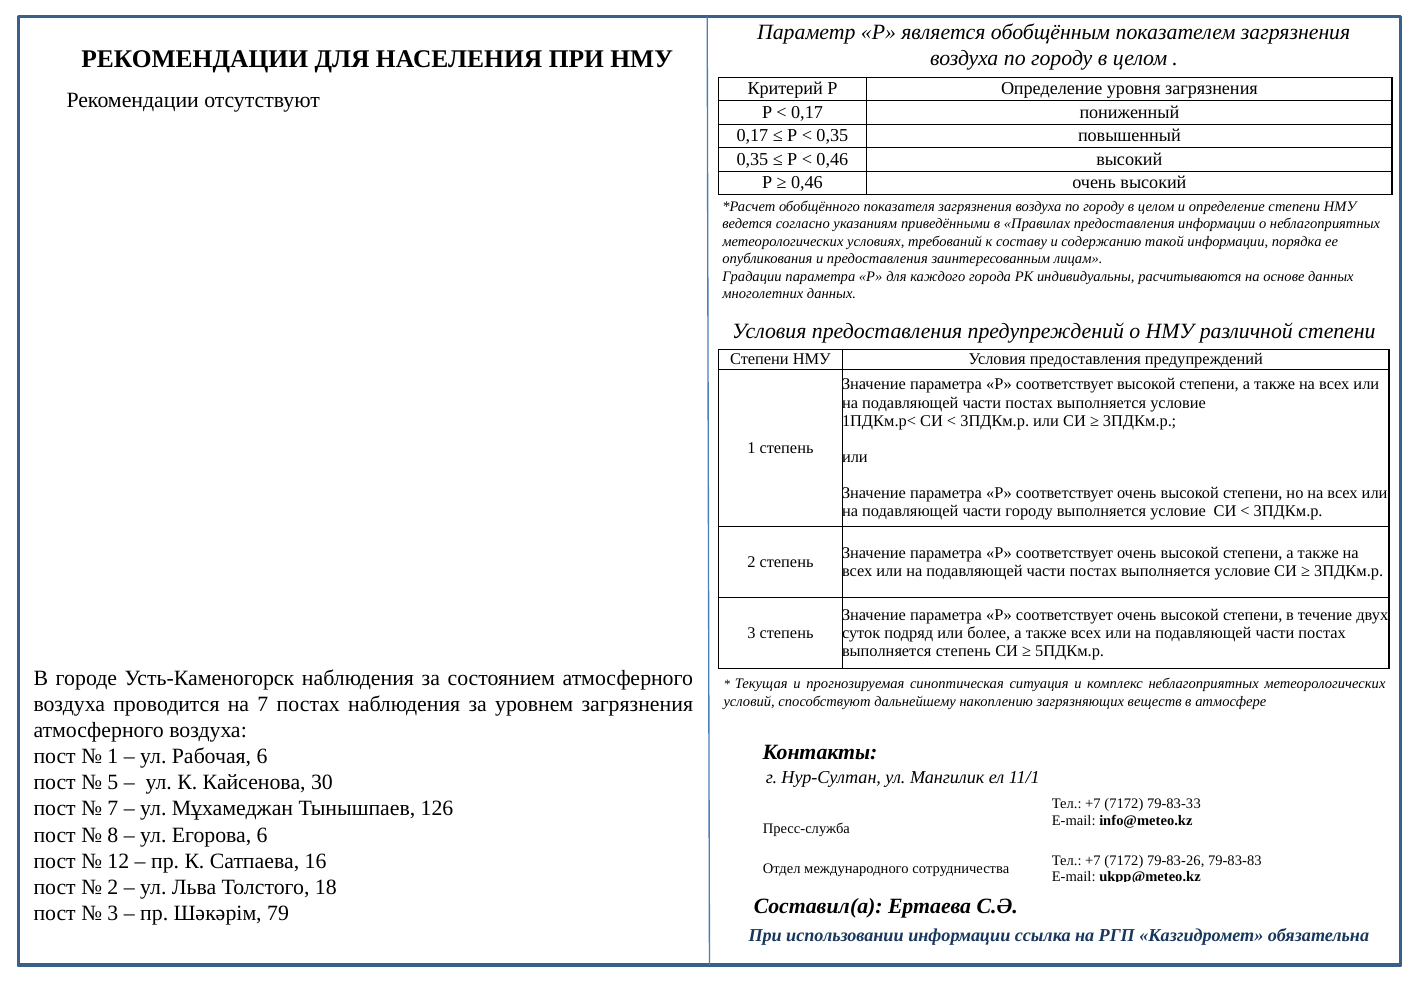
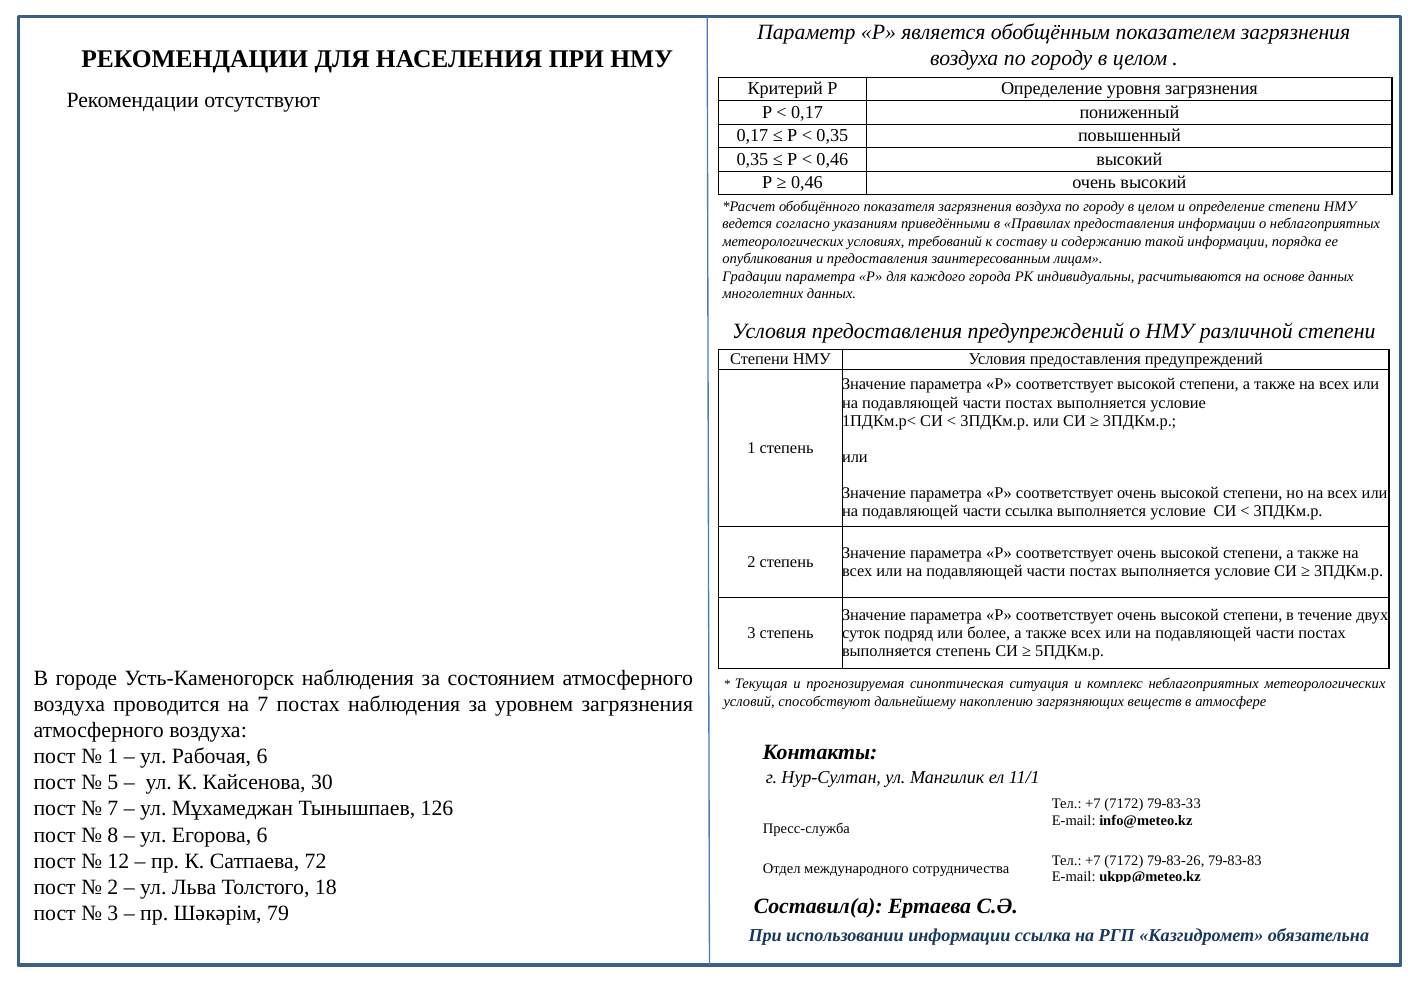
части городу: городу -> ссылка
16: 16 -> 72
